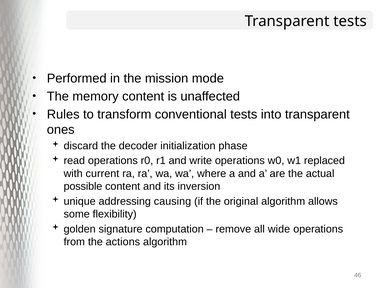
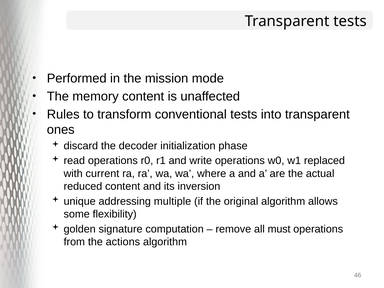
possible: possible -> reduced
causing: causing -> multiple
wide: wide -> must
